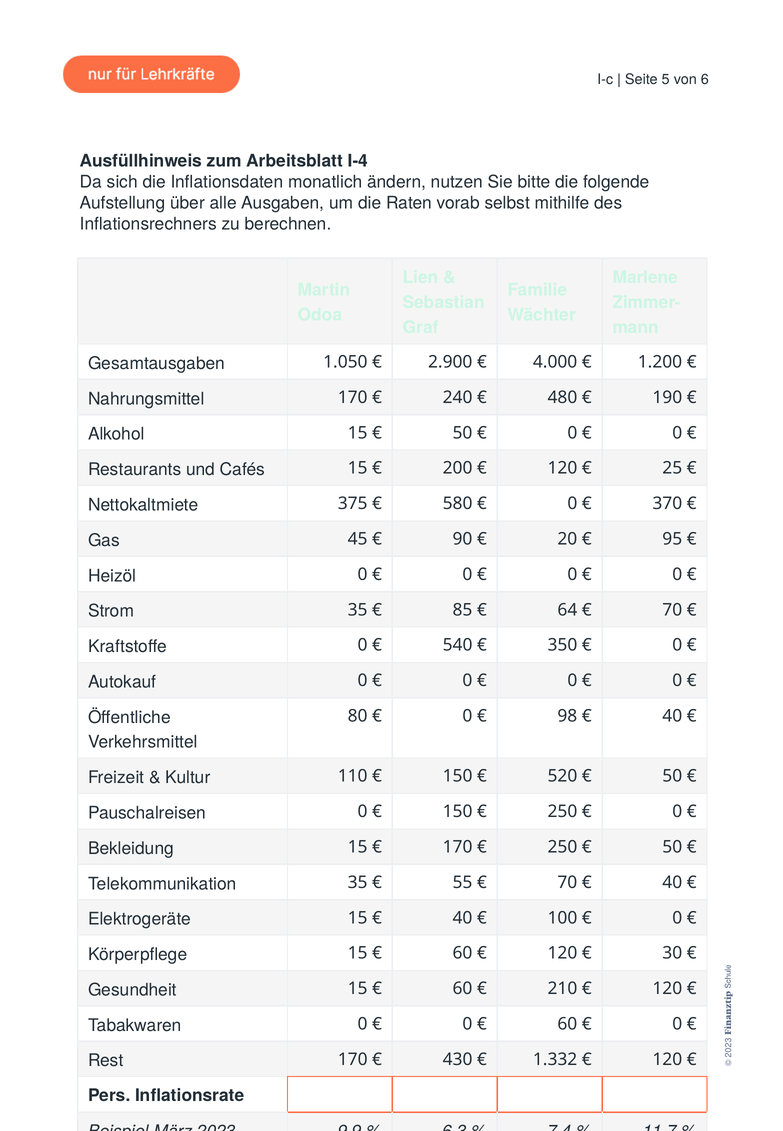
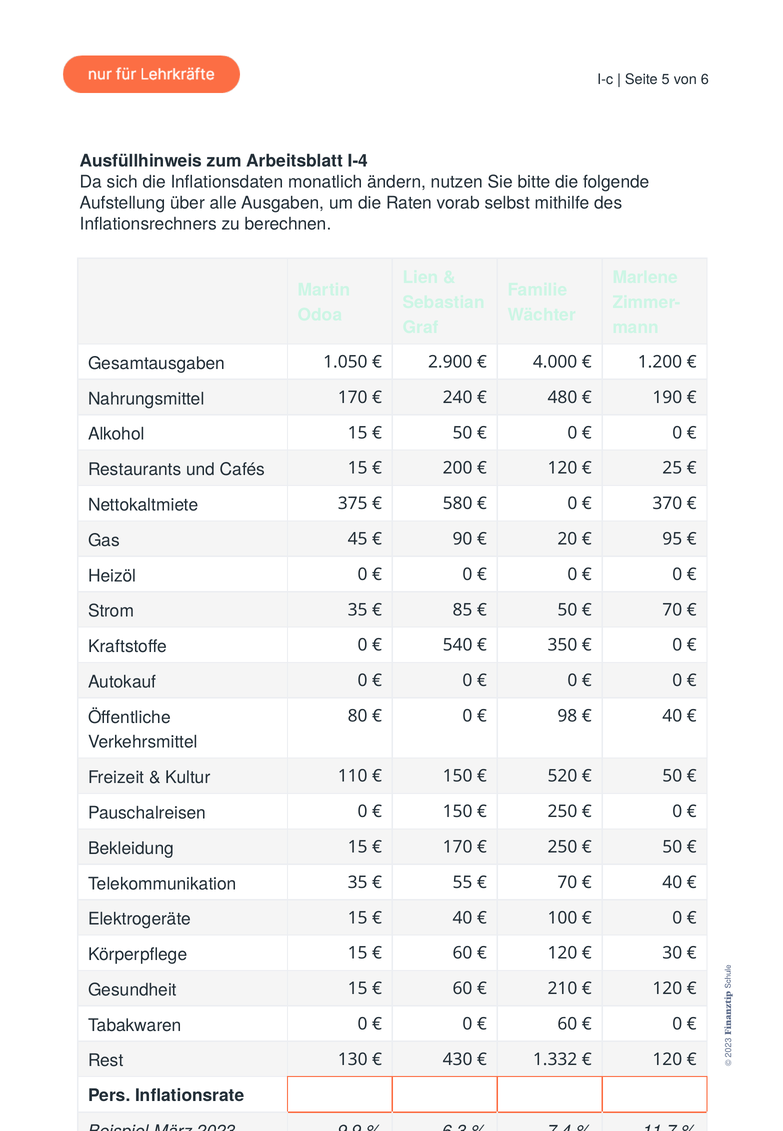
64 at (567, 610): 64 -> 50
Rest 170: 170 -> 130
